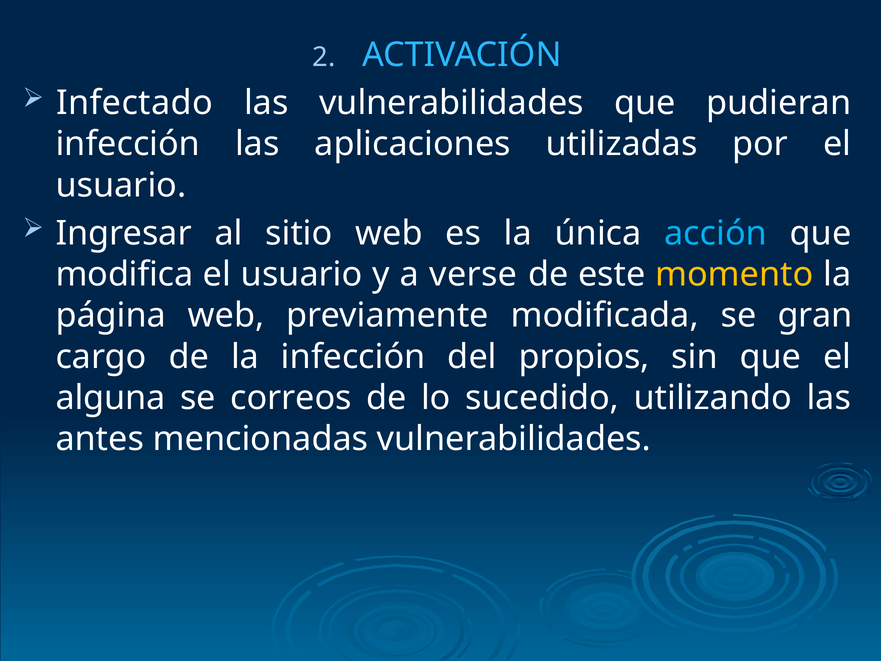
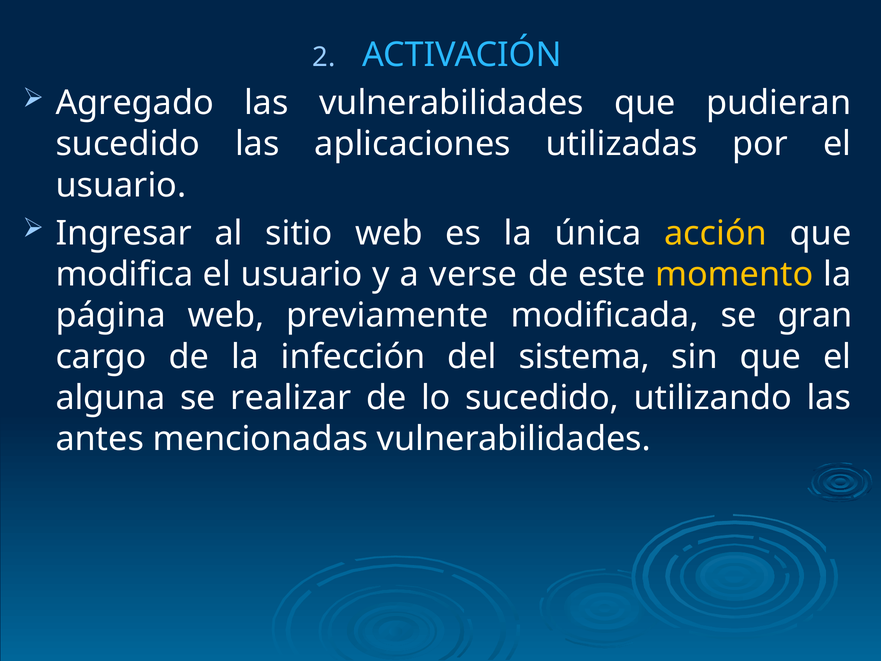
Infectado: Infectado -> Agregado
infección at (128, 144): infección -> sucedido
acción colour: light blue -> yellow
propios: propios -> sistema
correos: correos -> realizar
